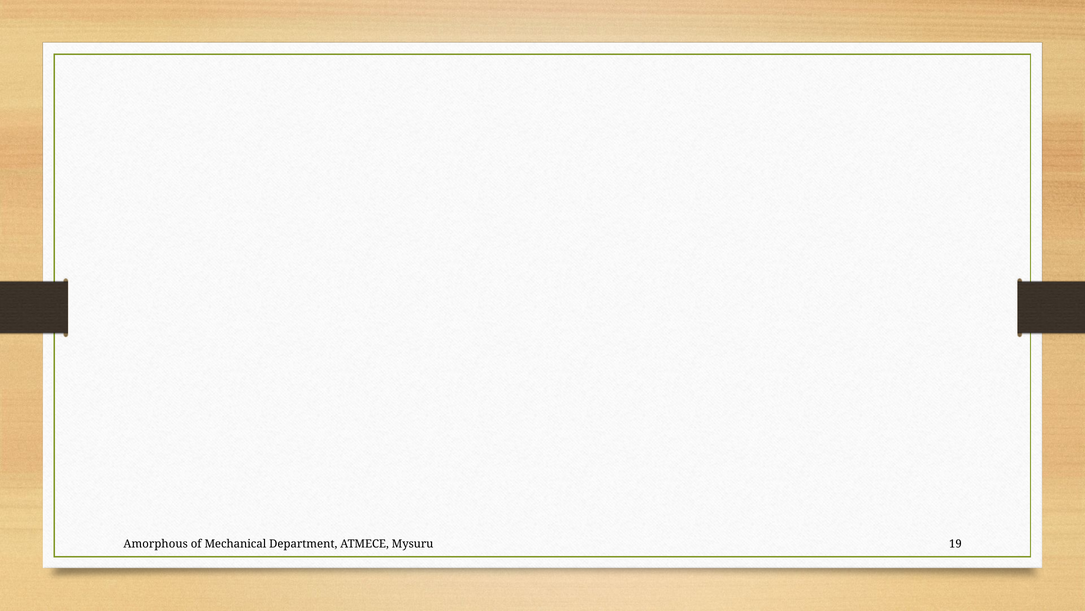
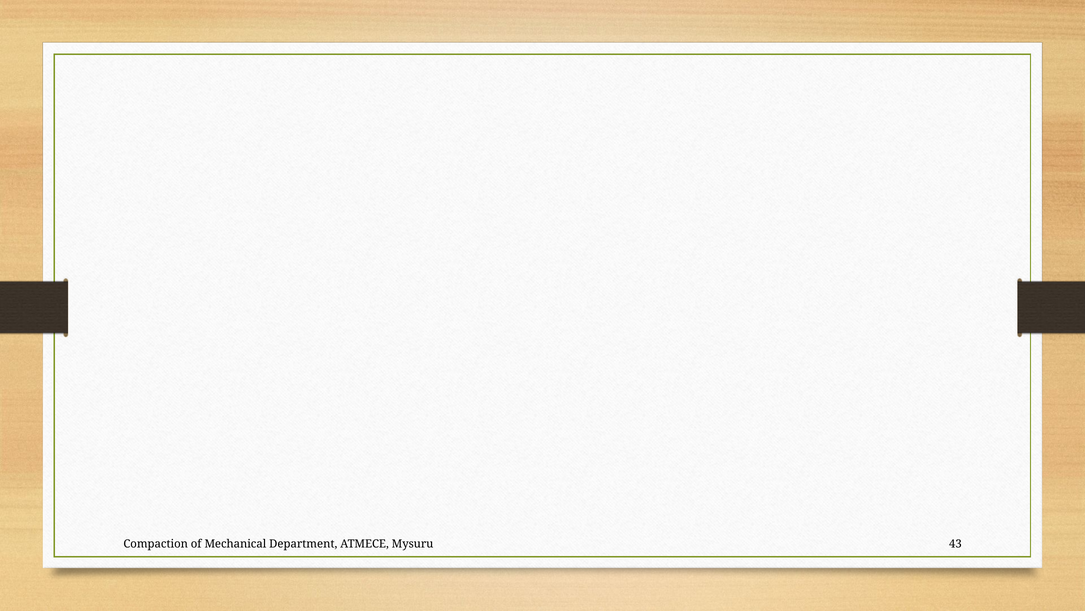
Amorphous: Amorphous -> Compaction
19: 19 -> 43
